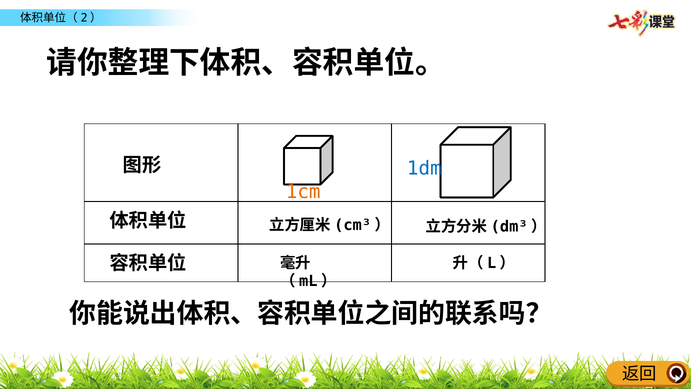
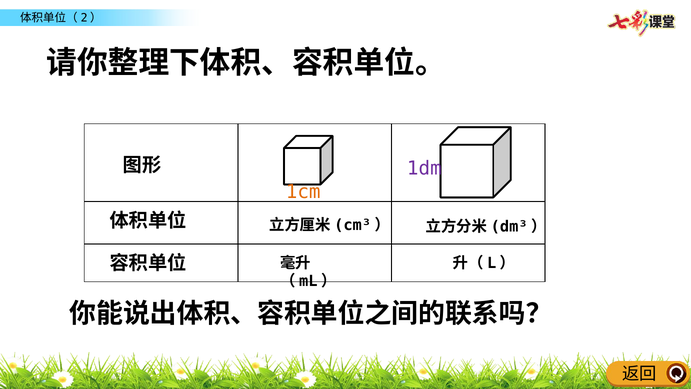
1dm colour: blue -> purple
